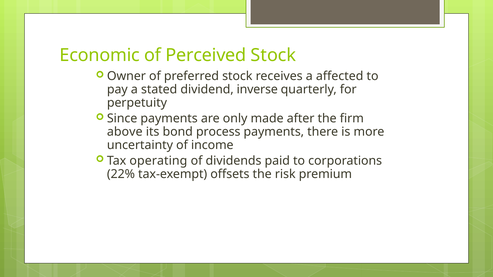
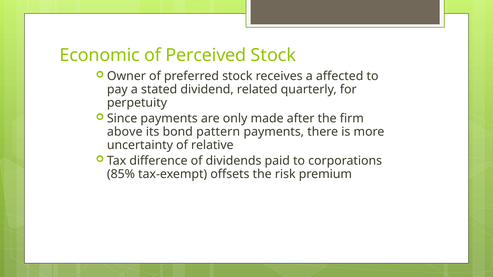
inverse: inverse -> related
process: process -> pattern
income: income -> relative
operating: operating -> difference
22%: 22% -> 85%
